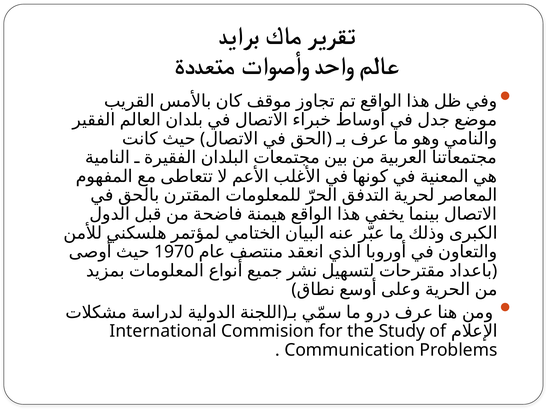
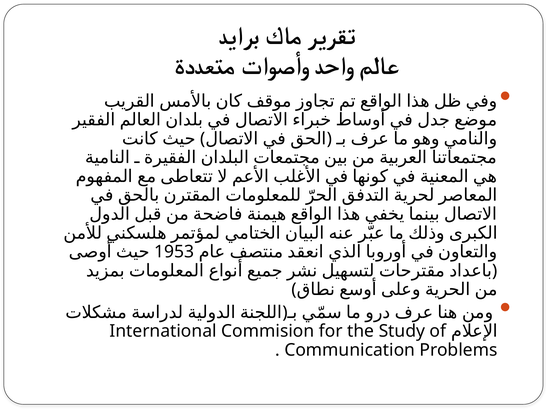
1970: 1970 -> 1953
